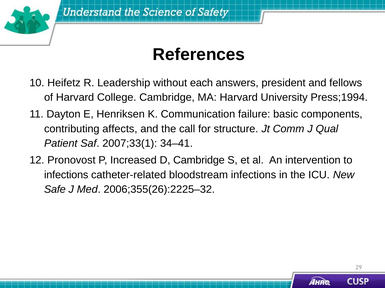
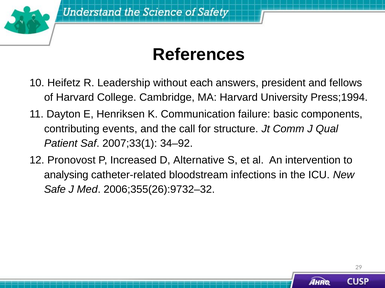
affects: affects -> events
34–41: 34–41 -> 34–92
D Cambridge: Cambridge -> Alternative
infections at (66, 175): infections -> analysing
2006;355(26):2225–32: 2006;355(26):2225–32 -> 2006;355(26):9732–32
